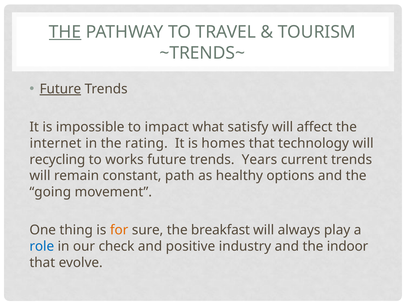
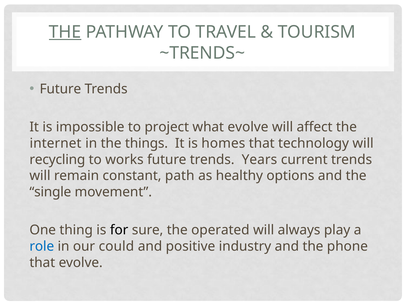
Future at (60, 89) underline: present -> none
impact: impact -> project
what satisfy: satisfy -> evolve
rating: rating -> things
going: going -> single
for colour: orange -> black
breakfast: breakfast -> operated
check: check -> could
indoor: indoor -> phone
